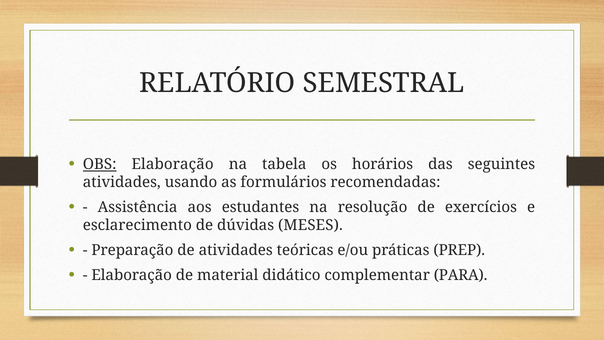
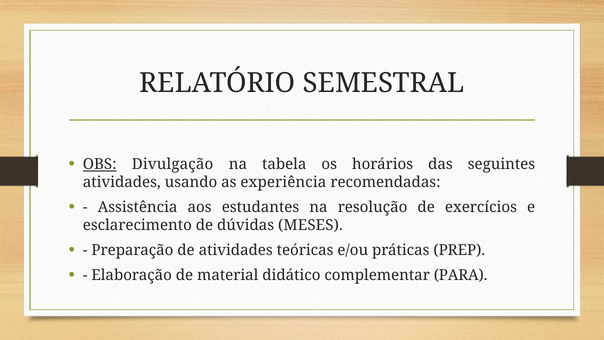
OBS Elaboração: Elaboração -> Divulgação
formulários: formulários -> experiência
